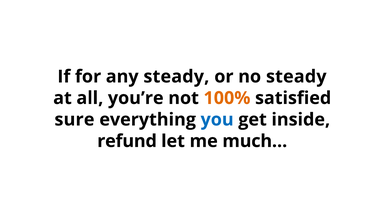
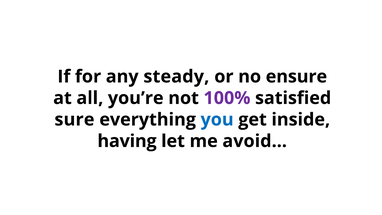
no steady: steady -> ensure
100% colour: orange -> purple
refund: refund -> having
much…: much… -> avoid…
